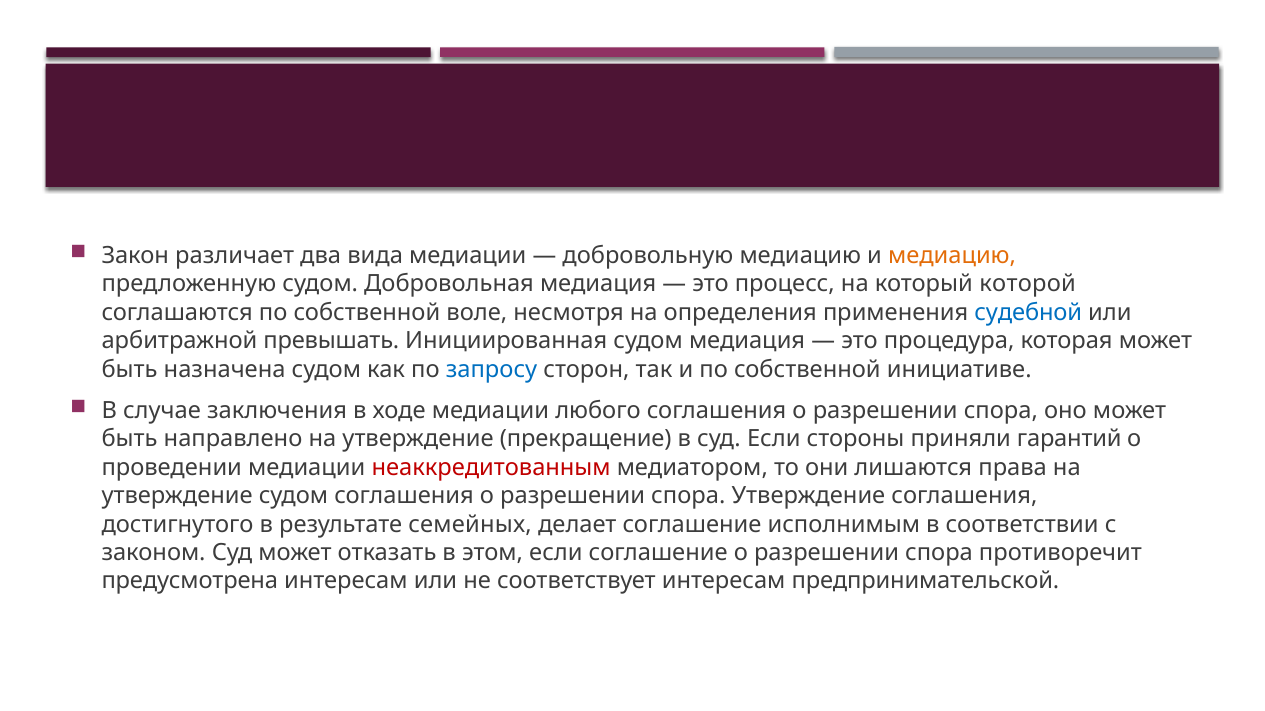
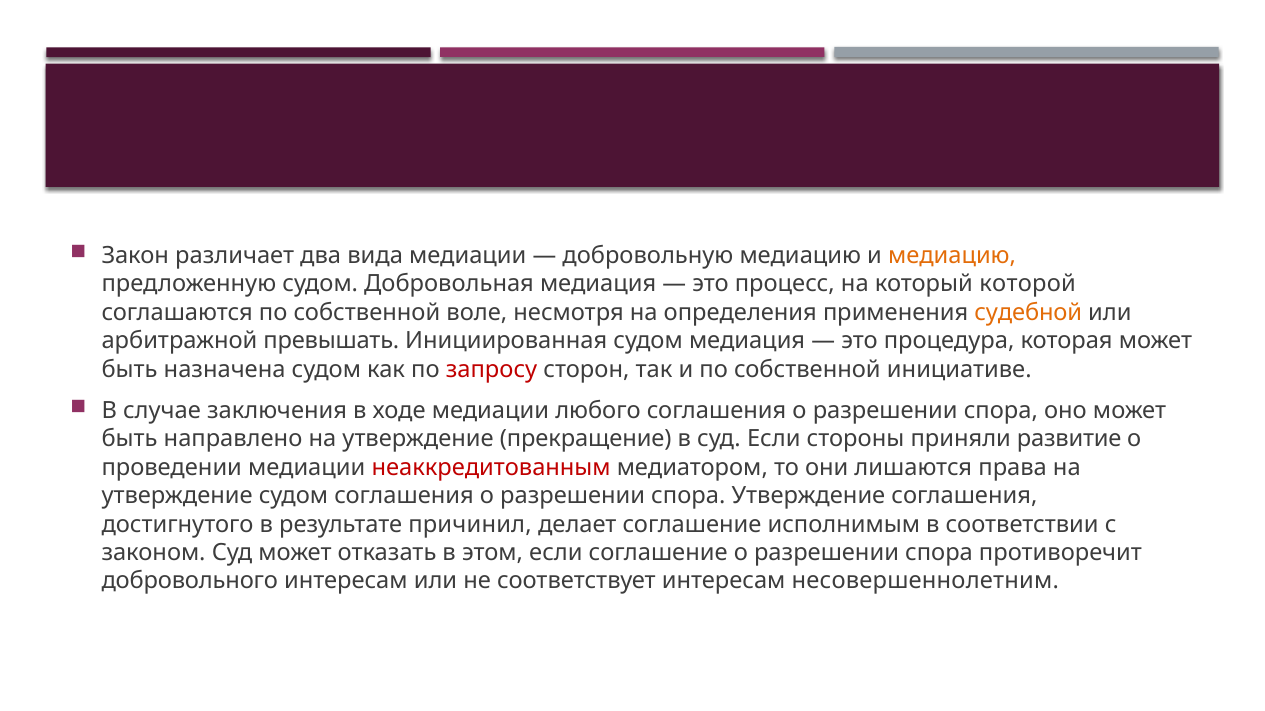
судебной colour: blue -> orange
запросу colour: blue -> red
гарантий: гарантий -> развитие
семейных: семейных -> причинил
предусмотрена: предусмотрена -> добровольного
предпринимательской: предпринимательской -> несовершеннолетним
